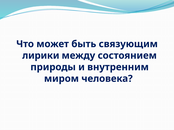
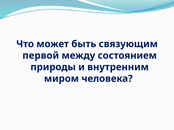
лирики: лирики -> первой
